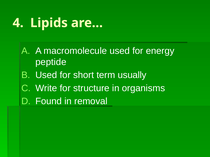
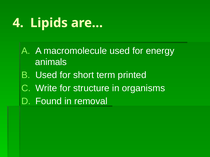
peptide: peptide -> animals
usually: usually -> printed
